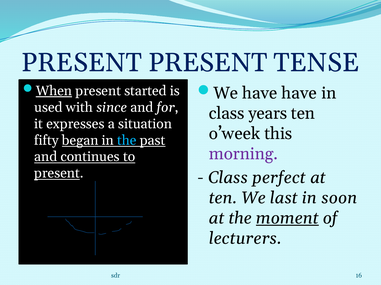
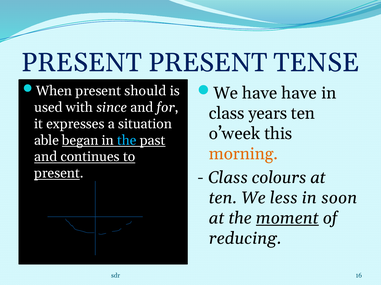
When underline: present -> none
started: started -> should
fifty: fifty -> able
morning colour: purple -> orange
perfect: perfect -> colours
last: last -> less
lecturers: lecturers -> reducing
